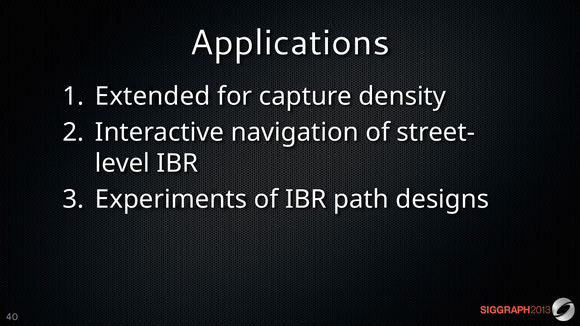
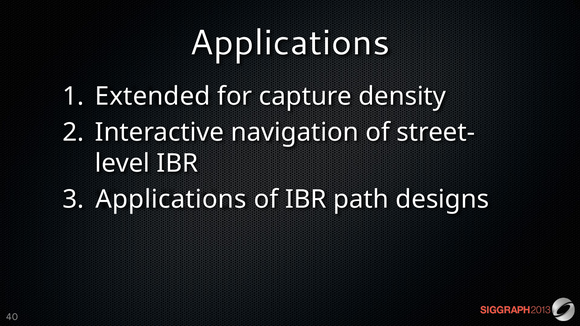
Experiments at (171, 199): Experiments -> Applications
